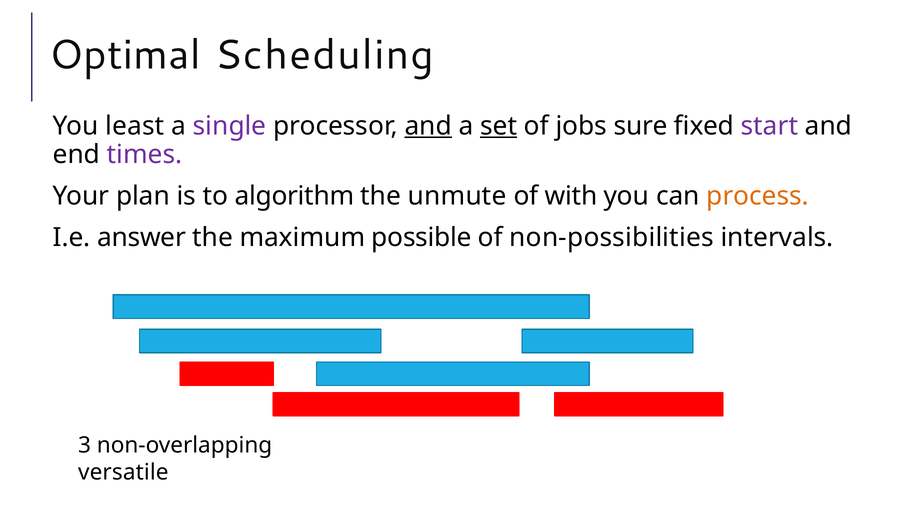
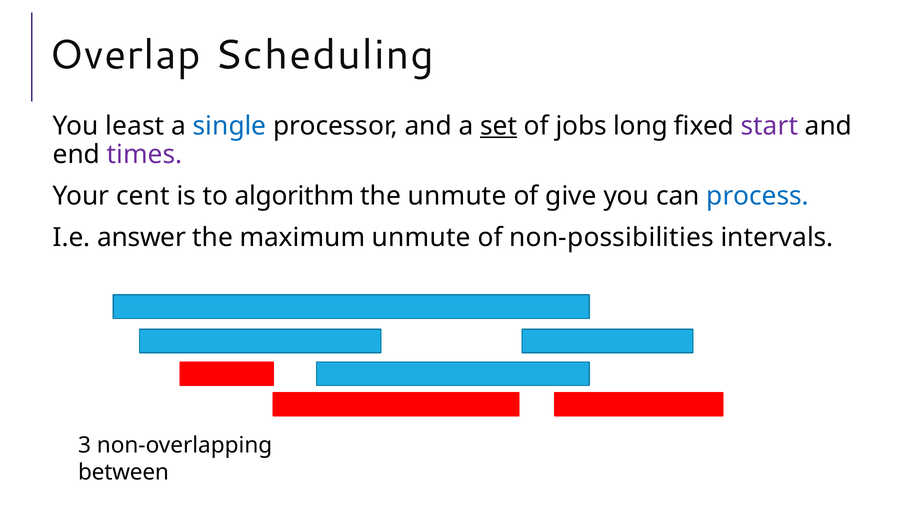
Optimal: Optimal -> Overlap
single colour: purple -> blue
and at (428, 126) underline: present -> none
sure: sure -> long
plan: plan -> cent
with: with -> give
process colour: orange -> blue
maximum possible: possible -> unmute
versatile: versatile -> between
